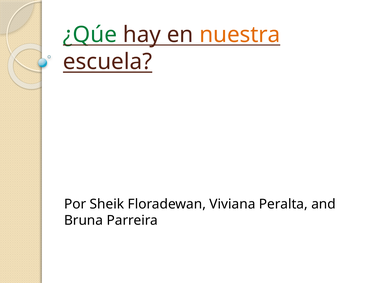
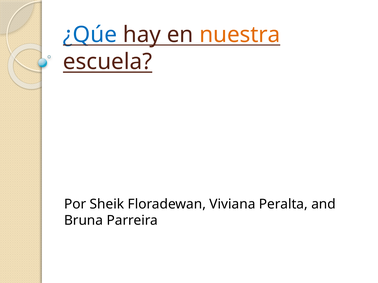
¿Qúe colour: green -> blue
